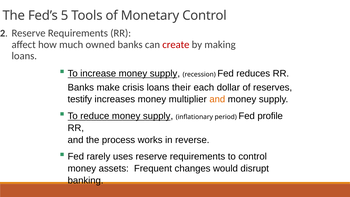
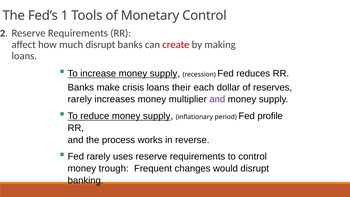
5: 5 -> 1
much owned: owned -> disrupt
testify at (80, 99): testify -> rarely
and at (217, 99) colour: orange -> purple
assets: assets -> trough
